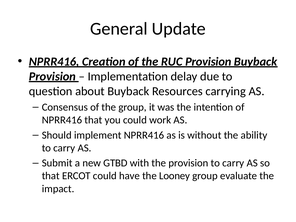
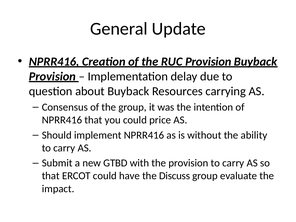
work: work -> price
Looney: Looney -> Discuss
